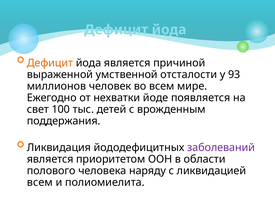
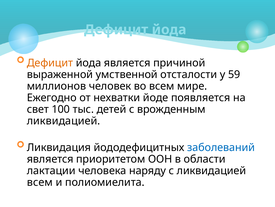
93: 93 -> 59
поддержания at (64, 120): поддержания -> ликвидацией
заболеваний colour: purple -> blue
полового: полового -> лактации
